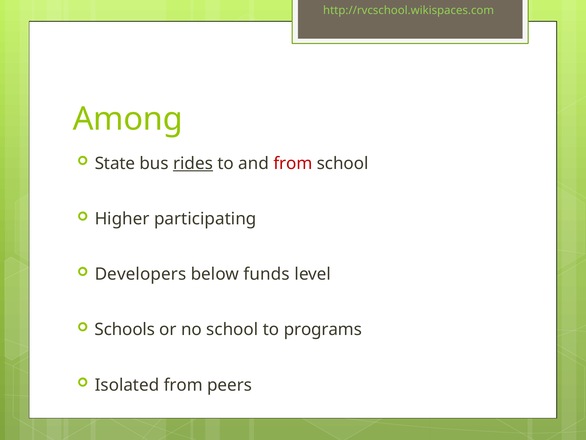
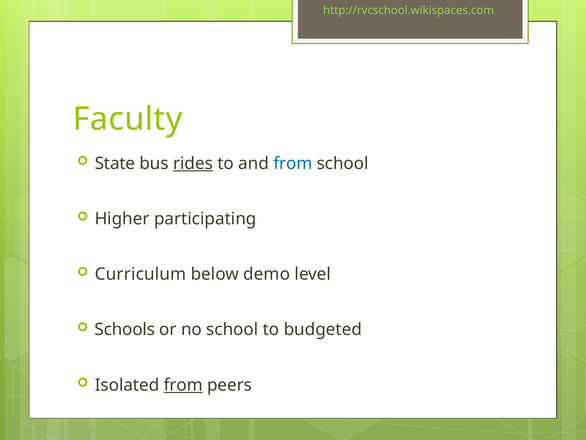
Among: Among -> Faculty
from at (293, 163) colour: red -> blue
Developers: Developers -> Curriculum
funds: funds -> demo
programs: programs -> budgeted
from at (183, 385) underline: none -> present
